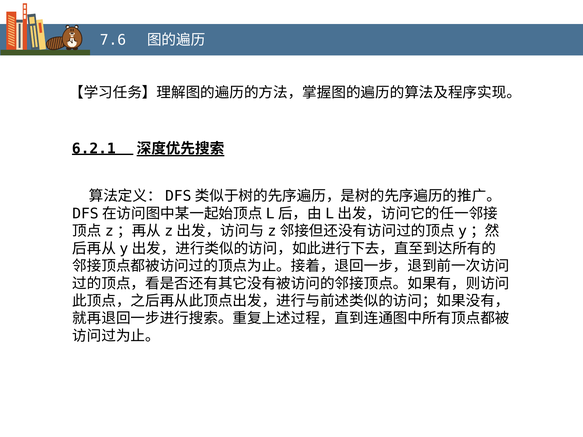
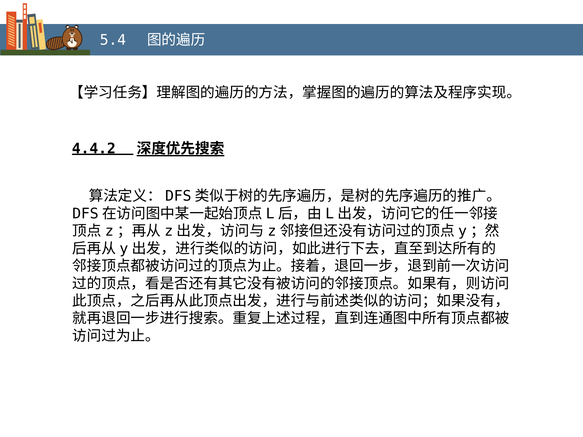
7.6: 7.6 -> 5.4
6.2.1: 6.2.1 -> 4.4.2
